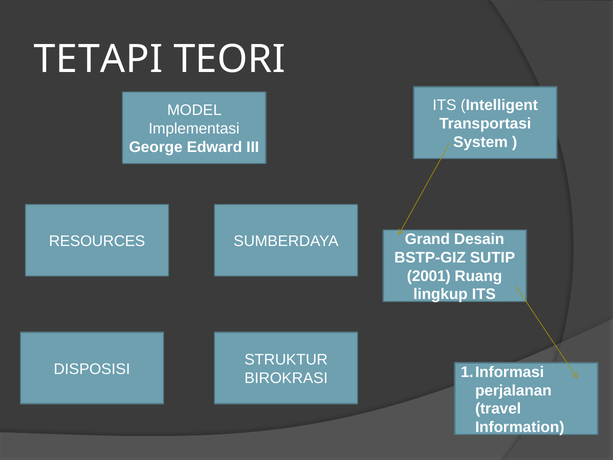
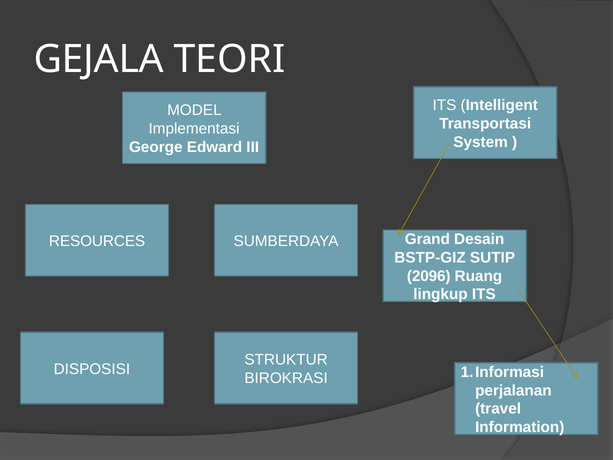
TETAPI: TETAPI -> GEJALA
2001: 2001 -> 2096
